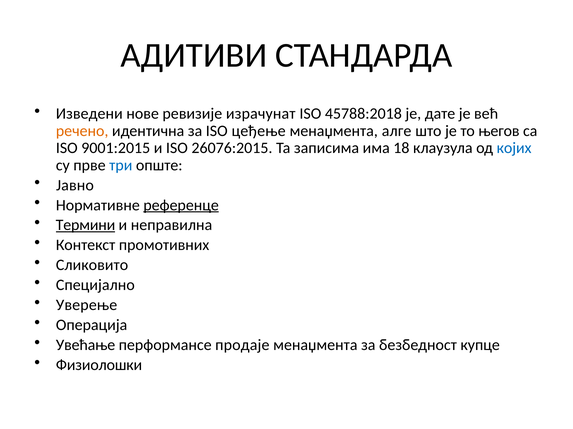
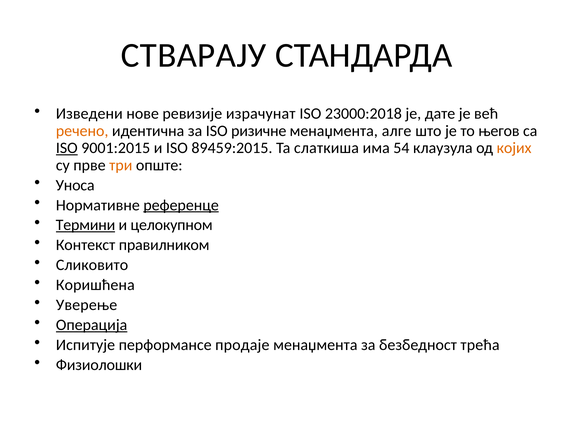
АДИТИВИ: АДИТИВИ -> СТВАРАЈУ
45788:2018: 45788:2018 -> 23000:2018
цеђење: цеђење -> ризичне
ISO at (67, 148) underline: none -> present
26076:2015: 26076:2015 -> 89459:2015
записима: записима -> слаткиша
18: 18 -> 54
којих colour: blue -> orange
три colour: blue -> orange
Јавно: Јавно -> Уноса
неправилна: неправилна -> целокупном
промотивних: промотивних -> правилником
Специјално: Специјално -> Коришћена
Операција underline: none -> present
Увећање: Увећање -> Испитује
купце: купце -> трећа
